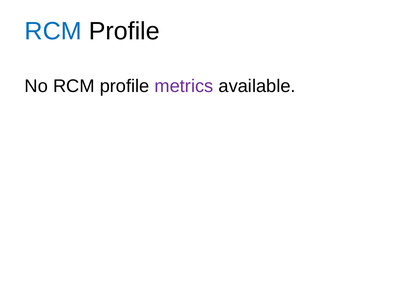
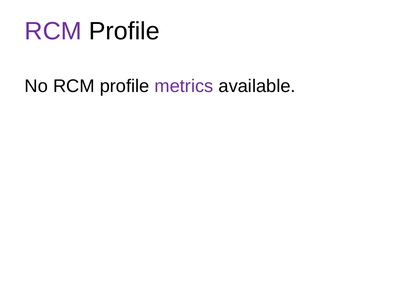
RCM at (53, 31) colour: blue -> purple
